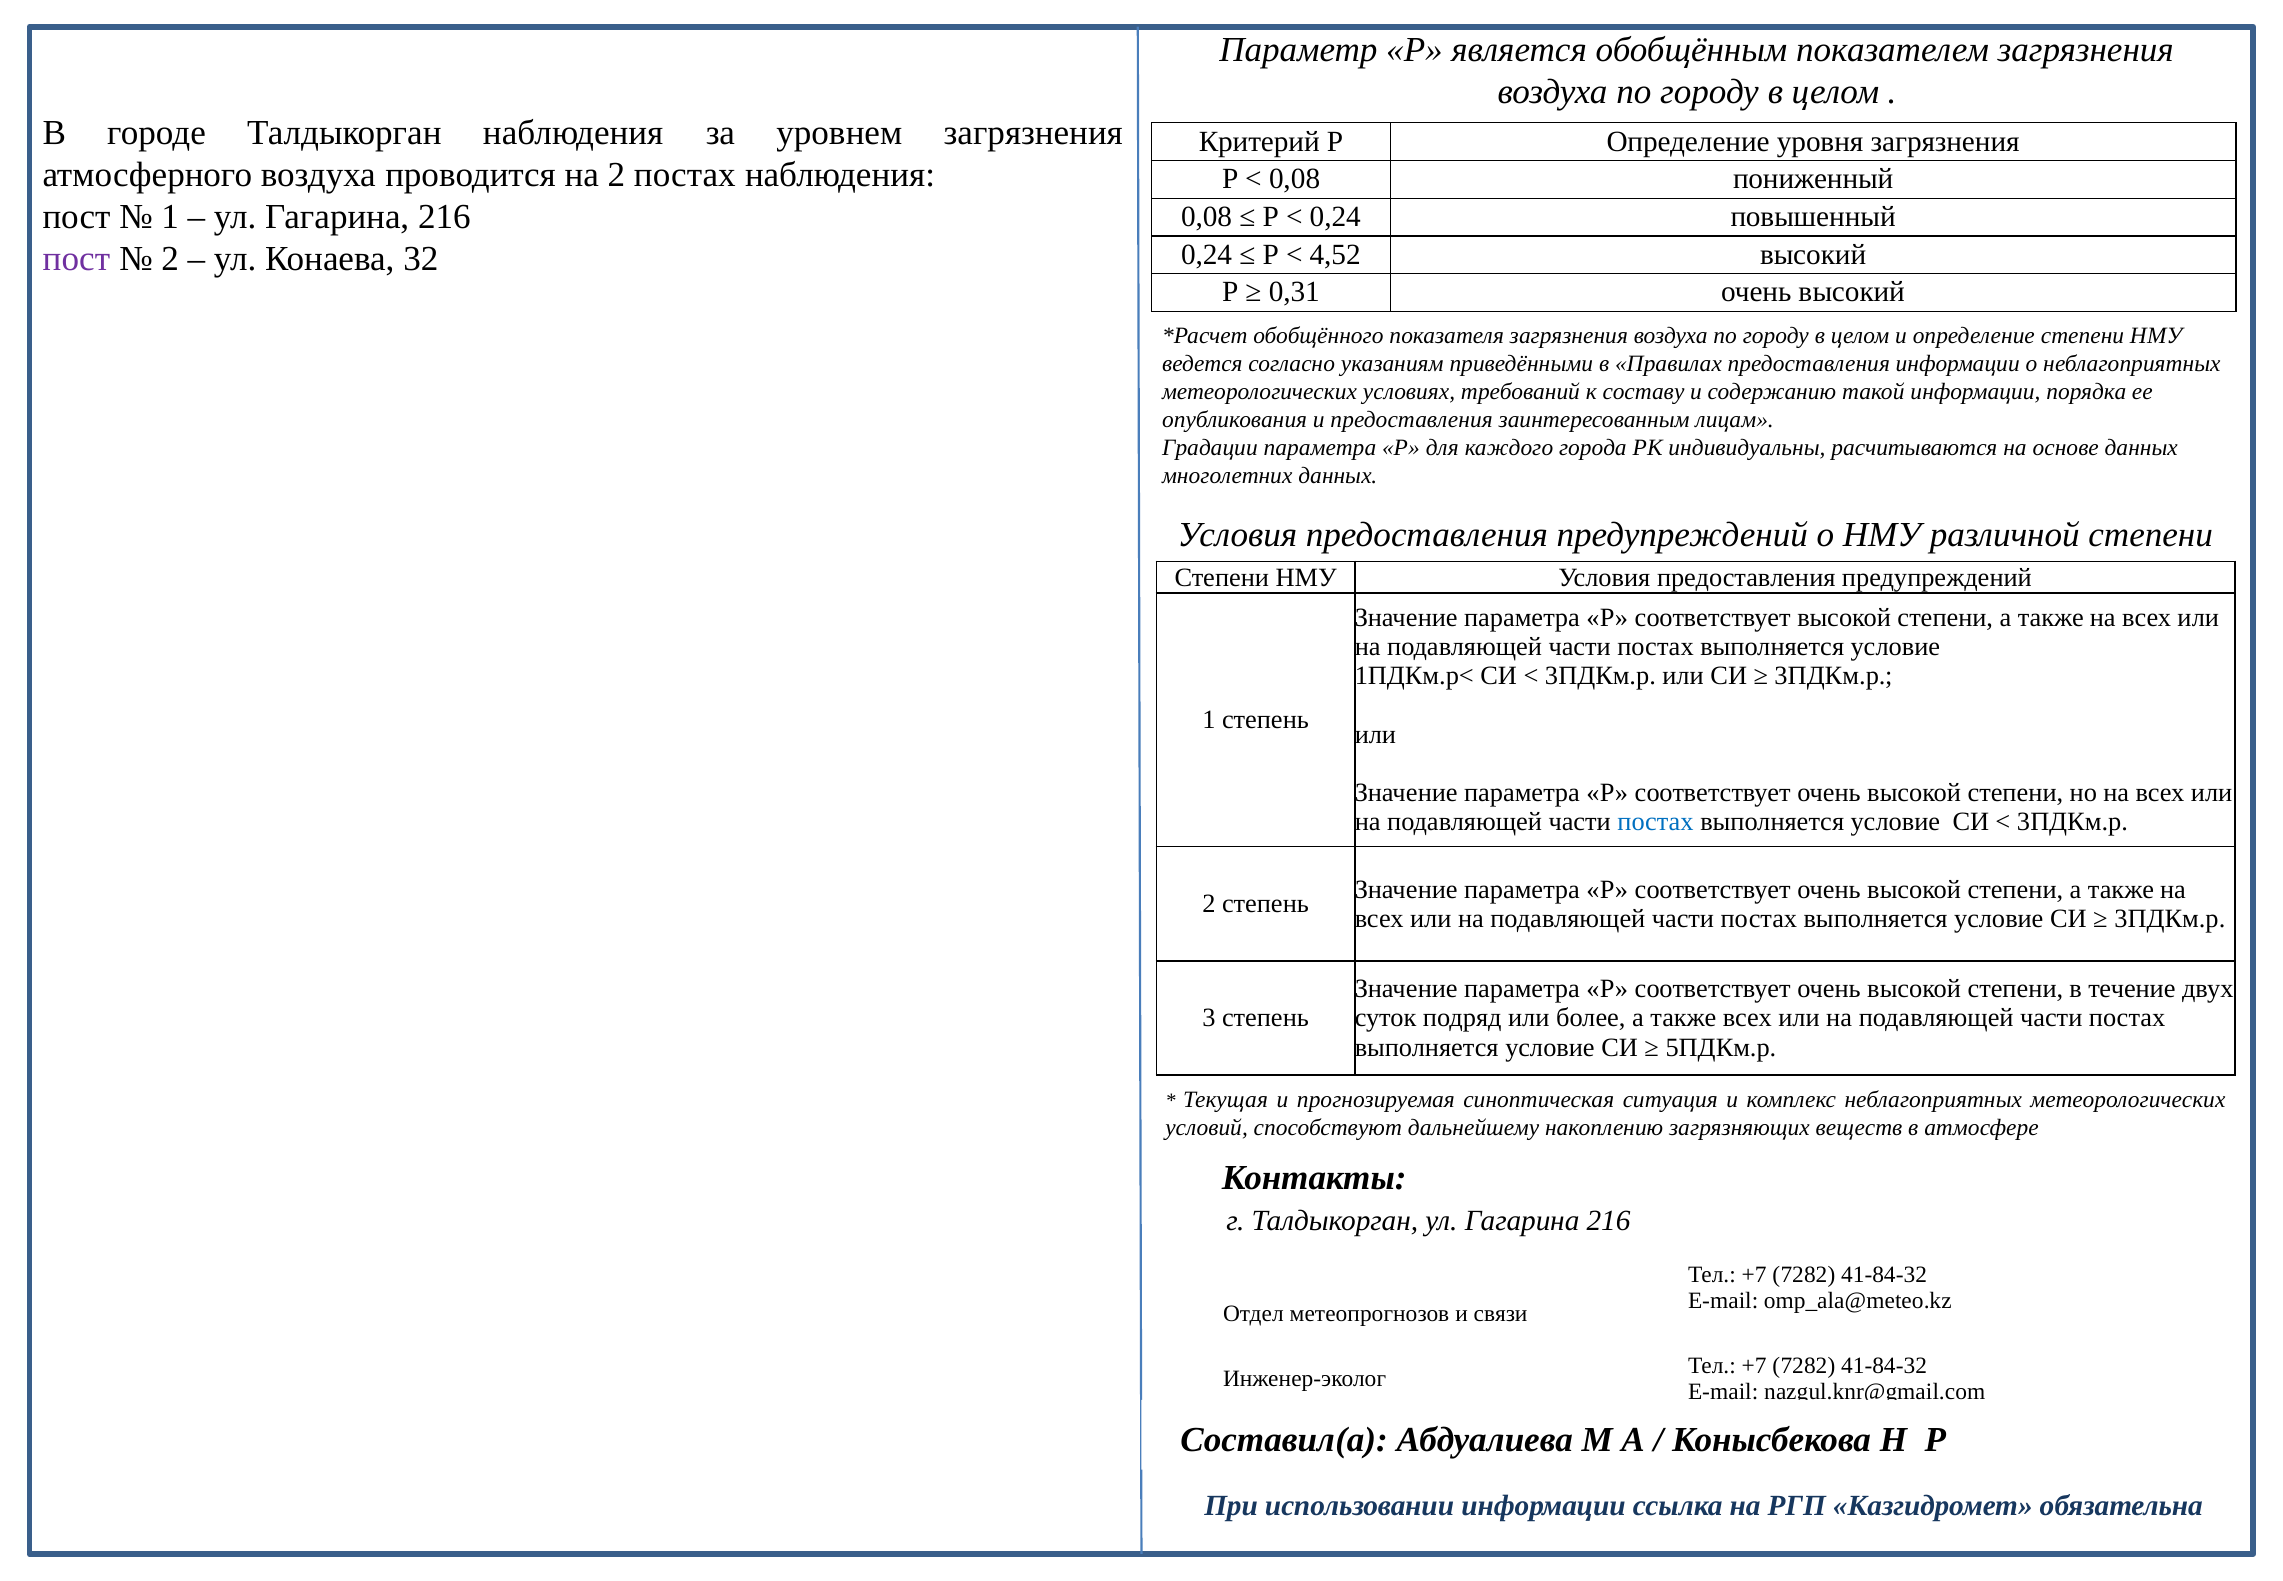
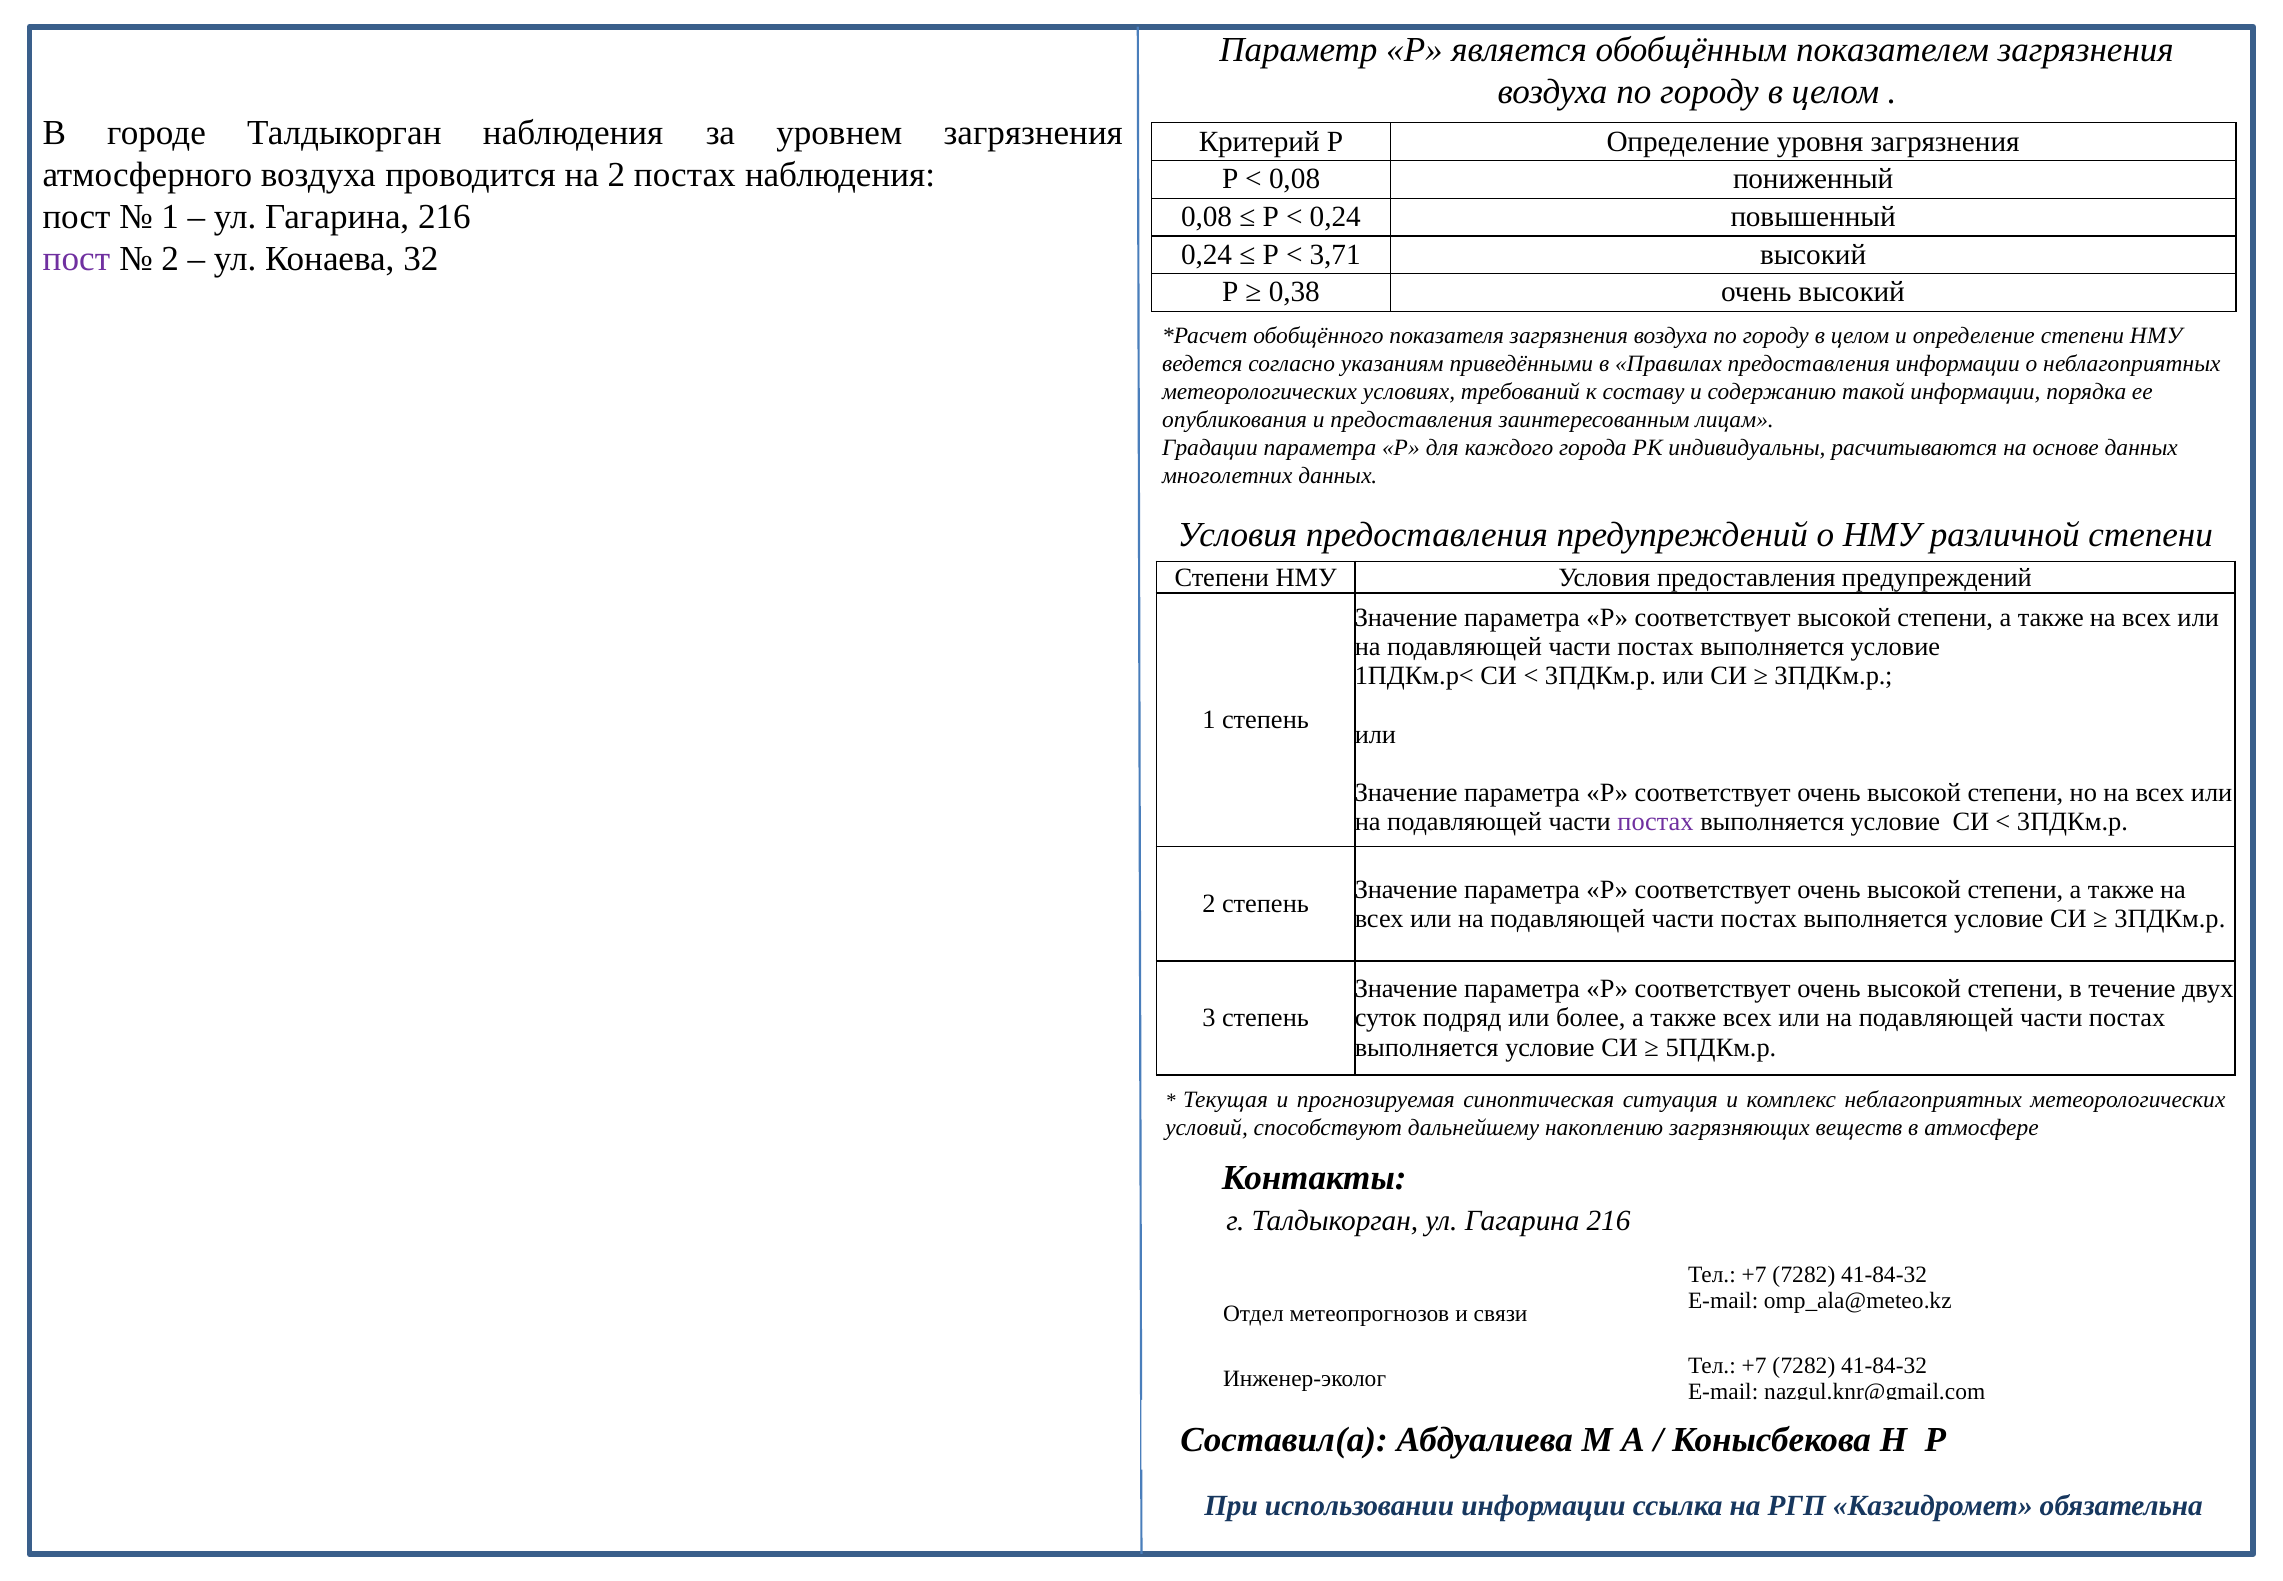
4,52: 4,52 -> 3,71
0,31: 0,31 -> 0,38
постах at (1655, 822) colour: blue -> purple
